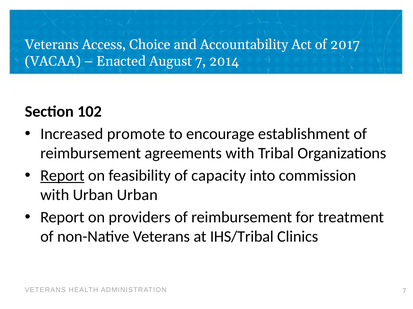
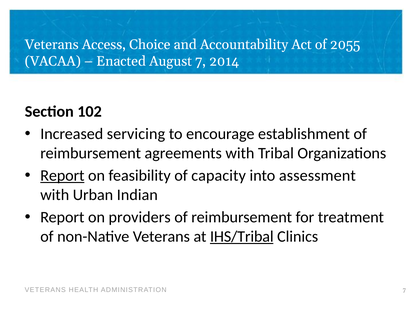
2017: 2017 -> 2055
promote: promote -> servicing
commission: commission -> assessment
Urban Urban: Urban -> Indian
IHS/Tribal underline: none -> present
